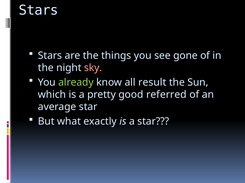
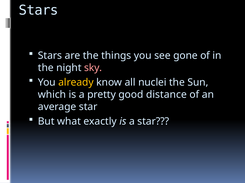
already colour: light green -> yellow
result: result -> nuclei
referred: referred -> distance
